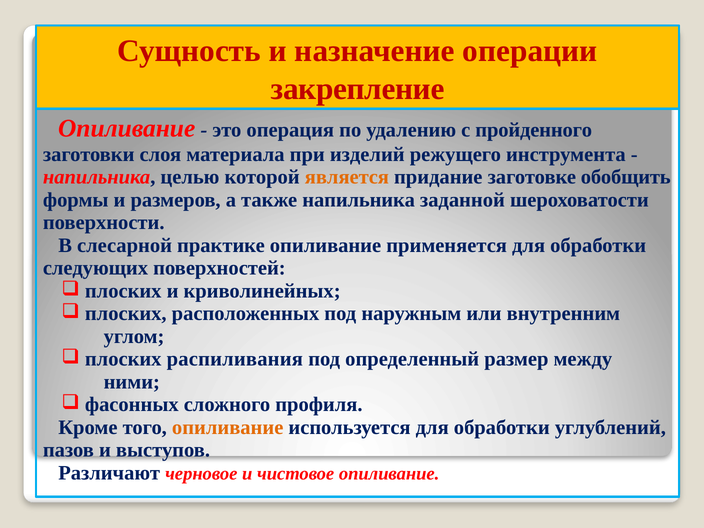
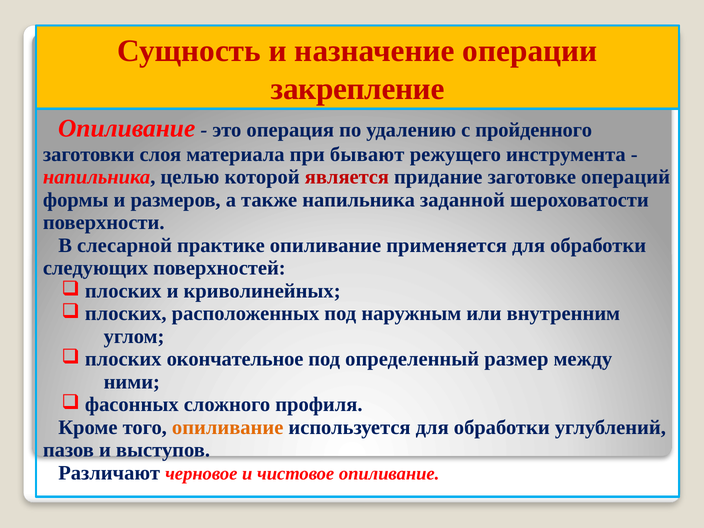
изделий: изделий -> бывают
является colour: orange -> red
обобщить: обобщить -> операций
распиливания: распиливания -> окончательное
